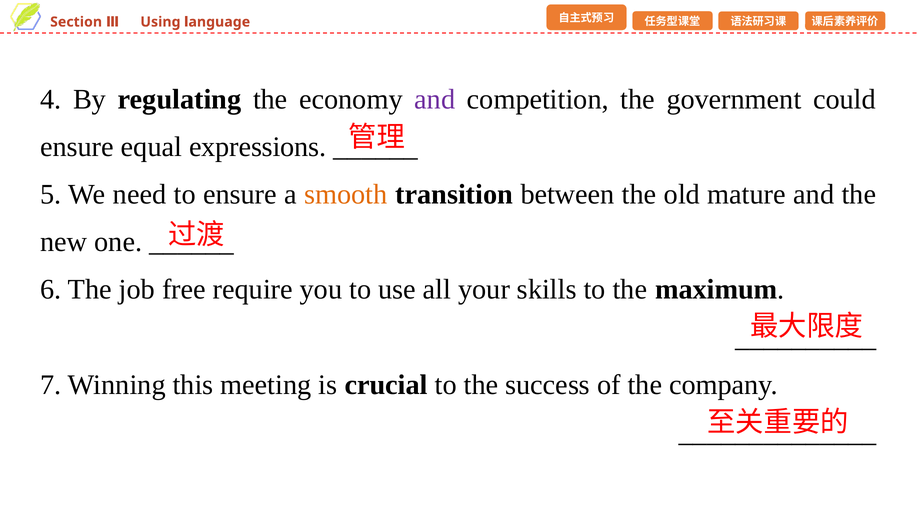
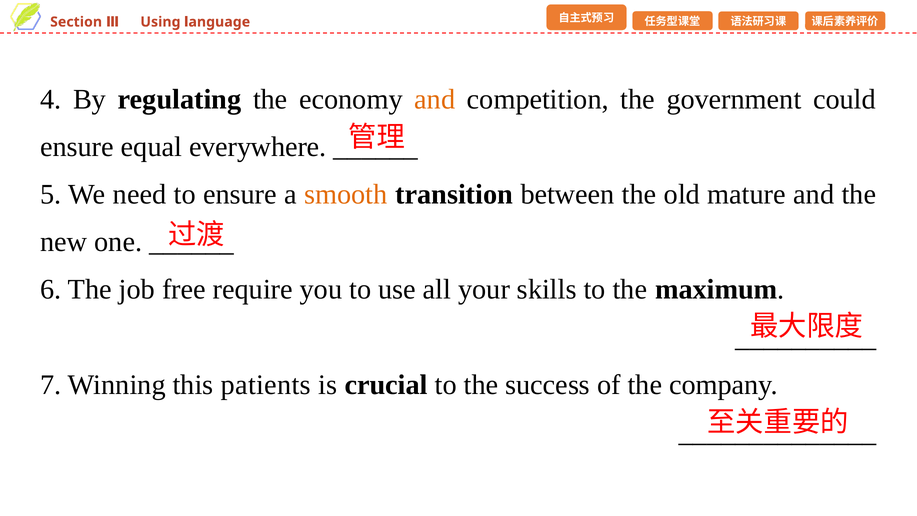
and at (435, 99) colour: purple -> orange
expressions: expressions -> everywhere
meeting: meeting -> patients
